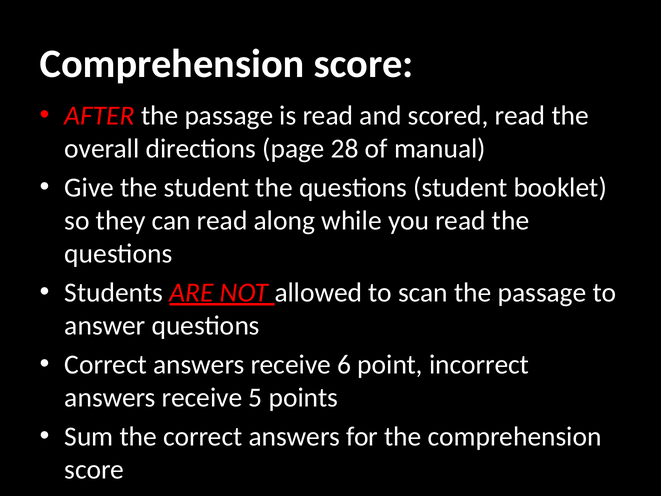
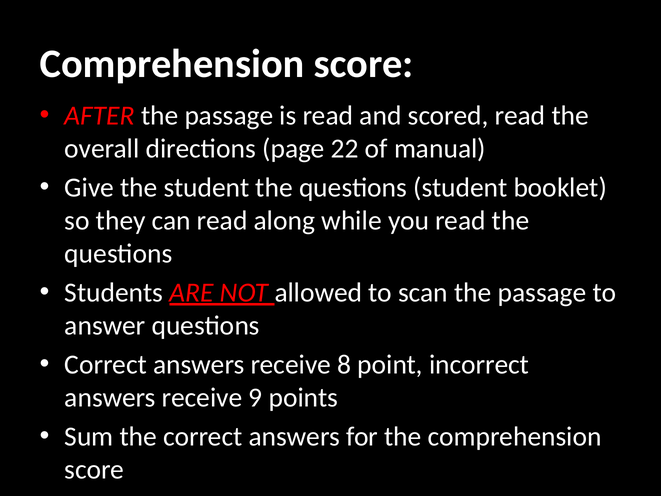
28: 28 -> 22
6: 6 -> 8
5: 5 -> 9
